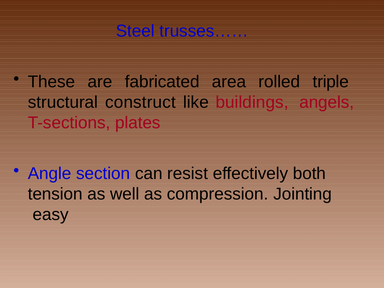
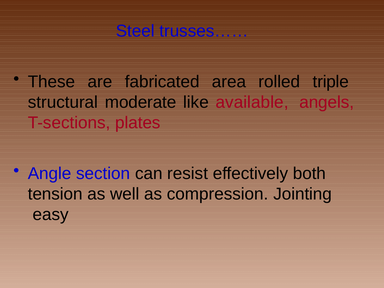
construct: construct -> moderate
buildings: buildings -> available
